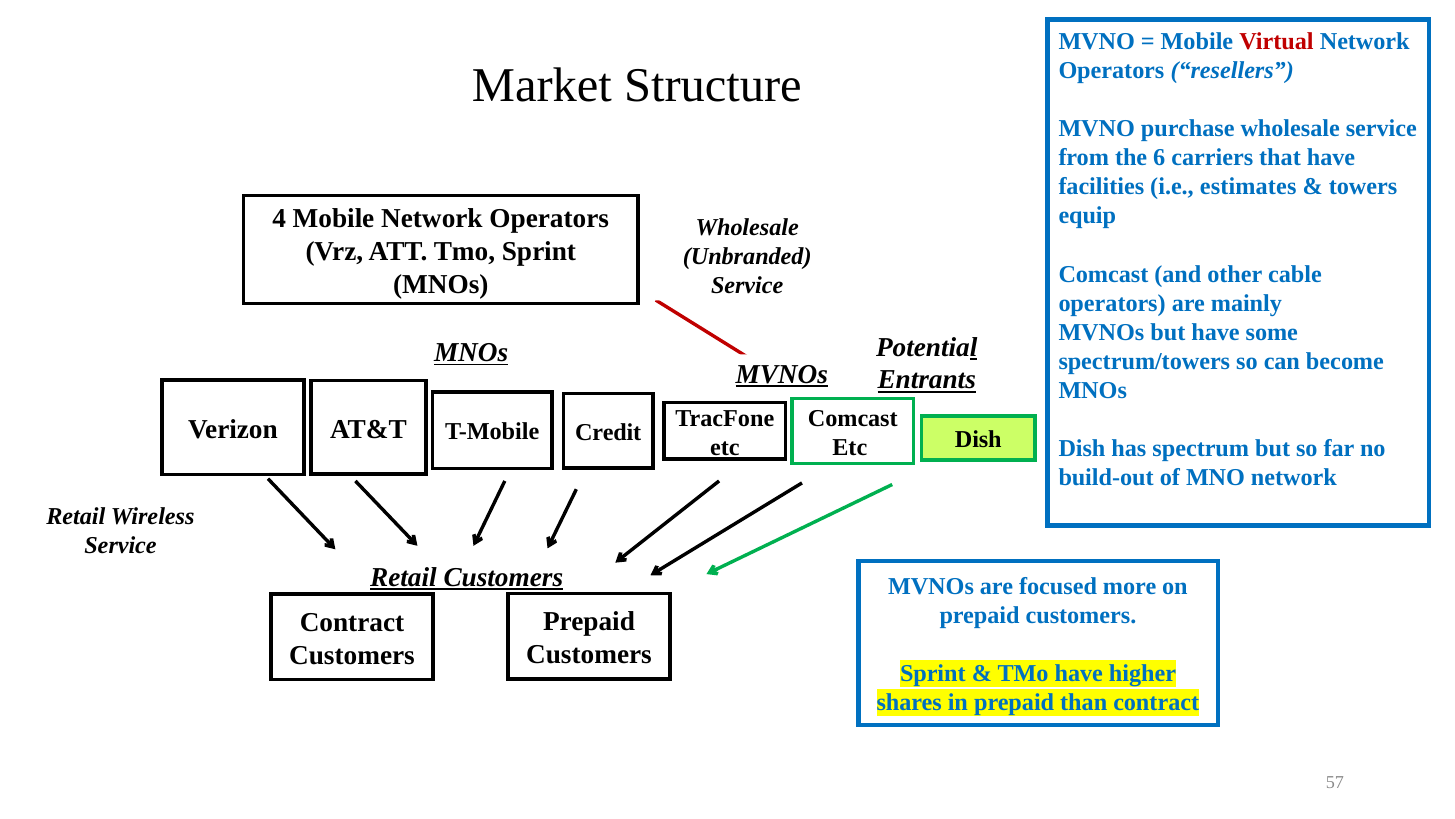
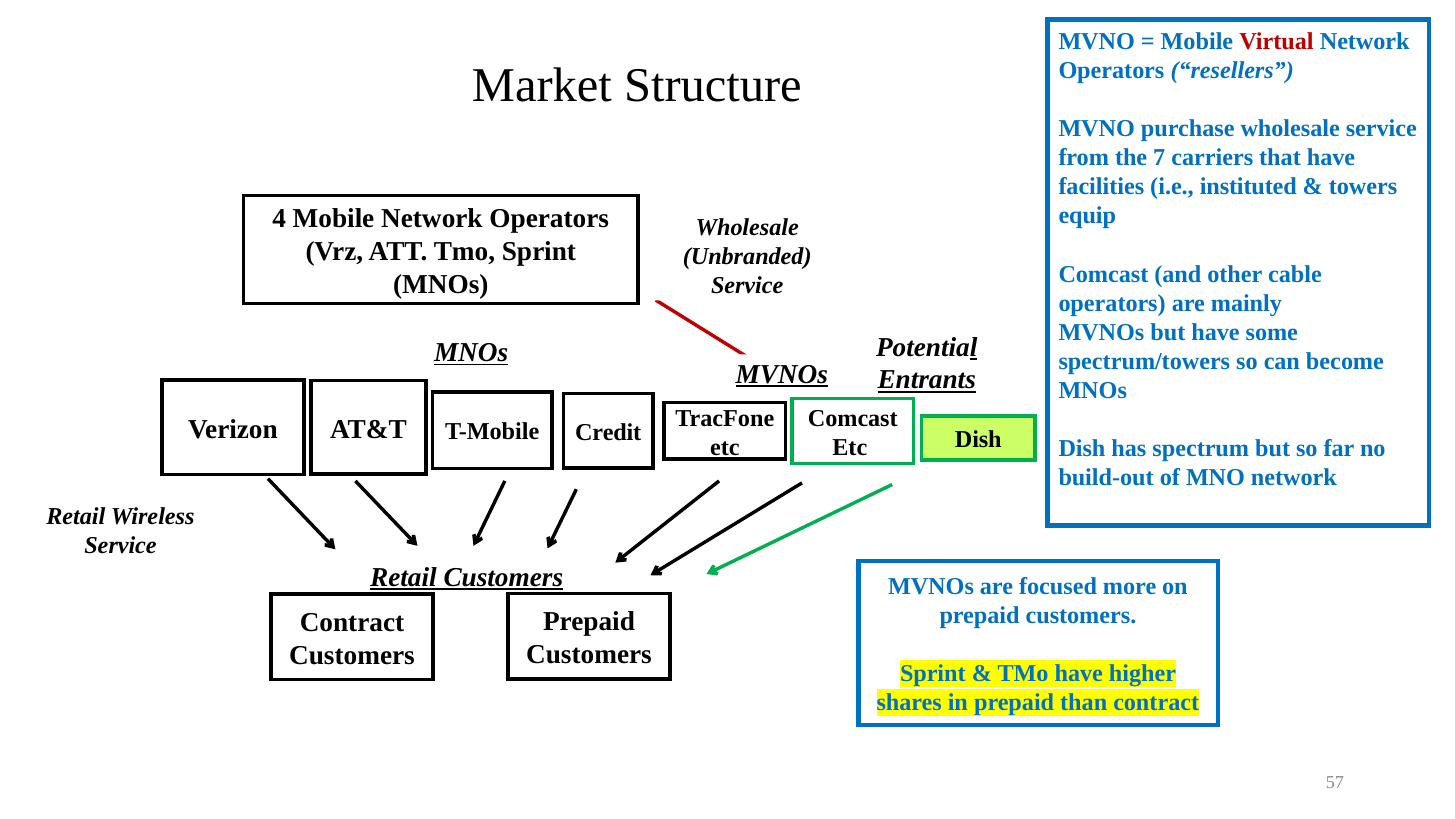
6: 6 -> 7
estimates: estimates -> instituted
